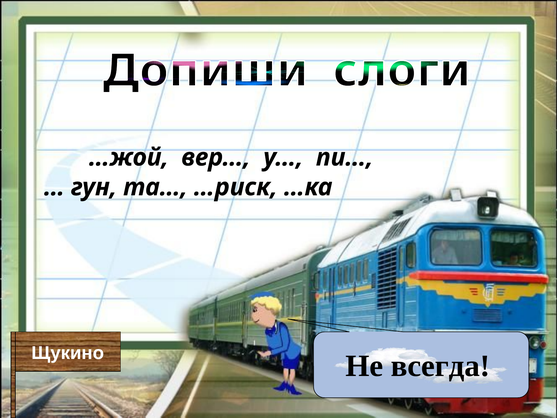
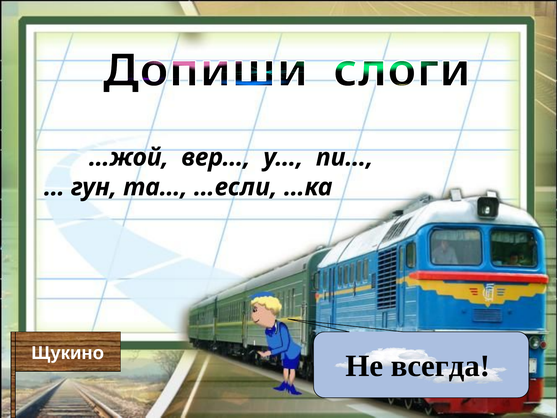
…риск: …риск -> …если
